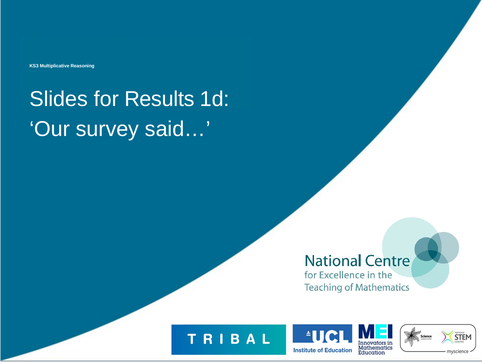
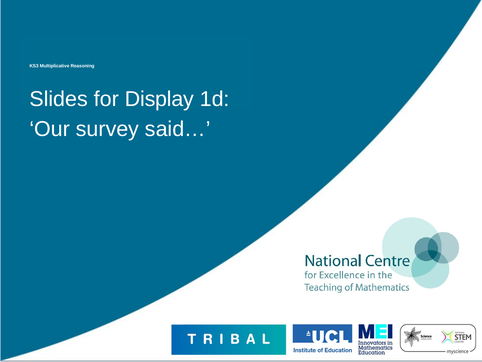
Results: Results -> Display
